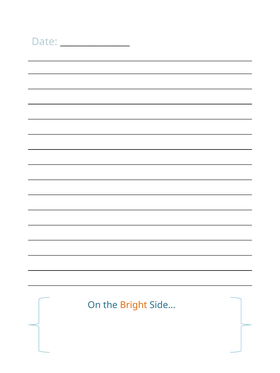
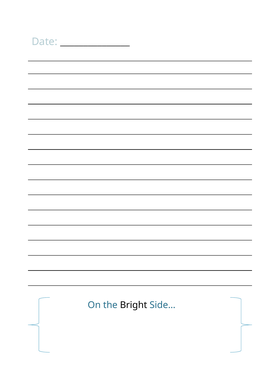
Bright colour: orange -> black
